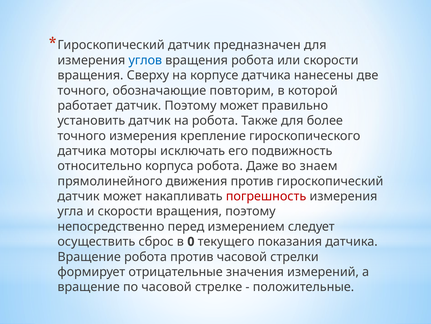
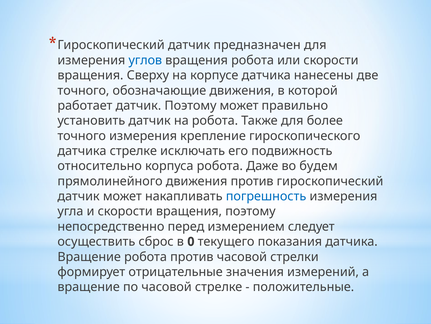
обозначающие повторим: повторим -> движения
датчика моторы: моторы -> стрелке
знаем: знаем -> будем
погрешность colour: red -> blue
